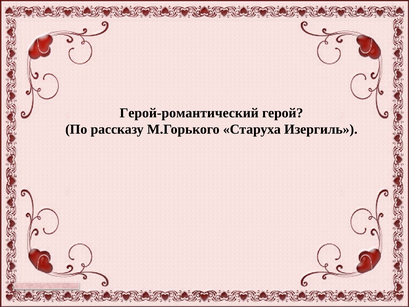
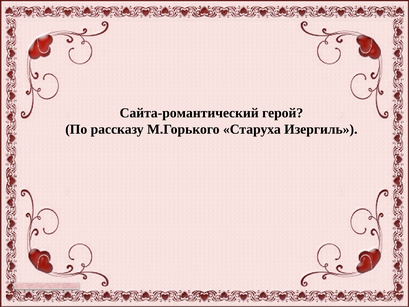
Герой-романтический: Герой-романтический -> Сайта-романтический
